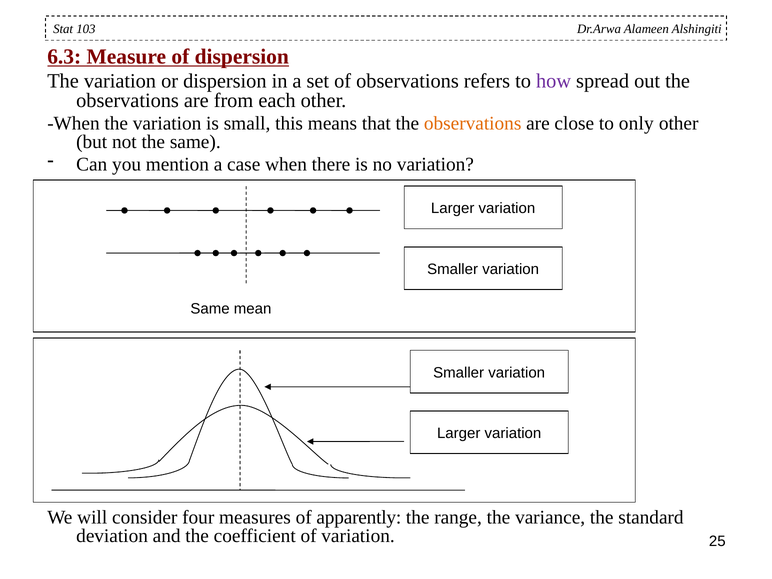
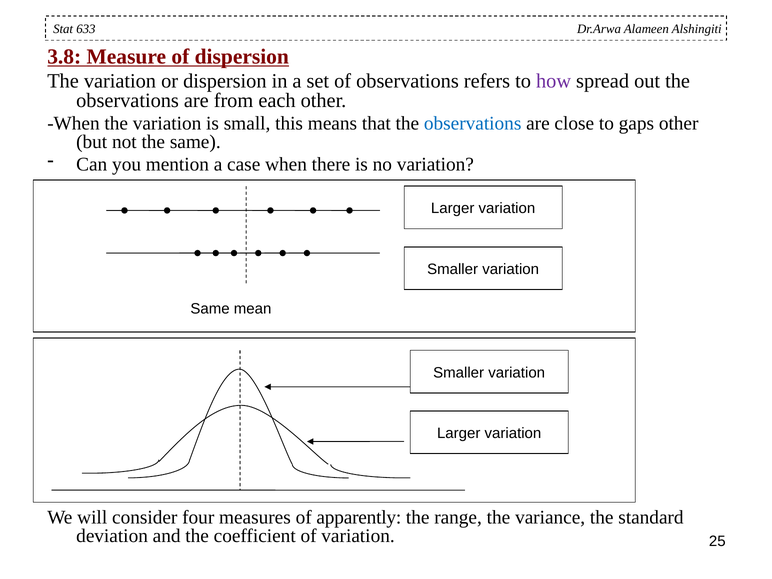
103: 103 -> 633
6.3: 6.3 -> 3.8
observations at (473, 123) colour: orange -> blue
only: only -> gaps
